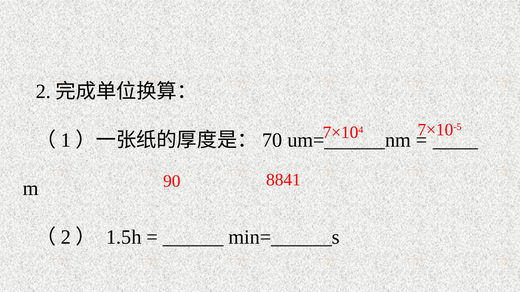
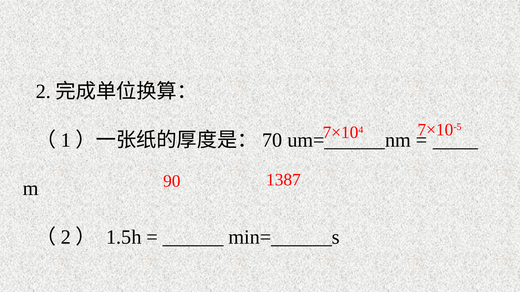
8841: 8841 -> 1387
